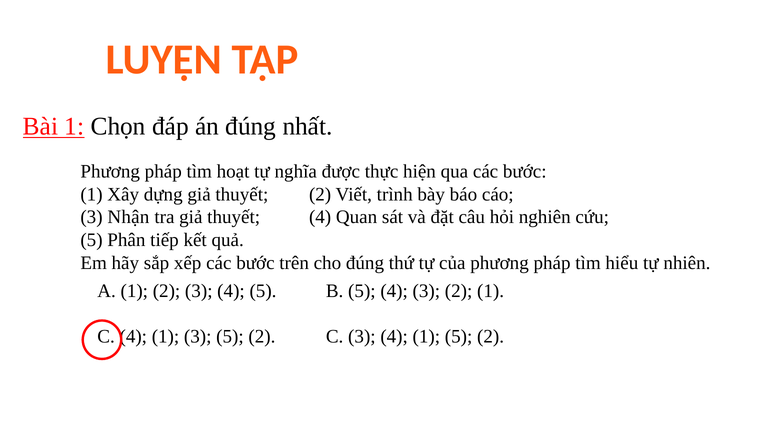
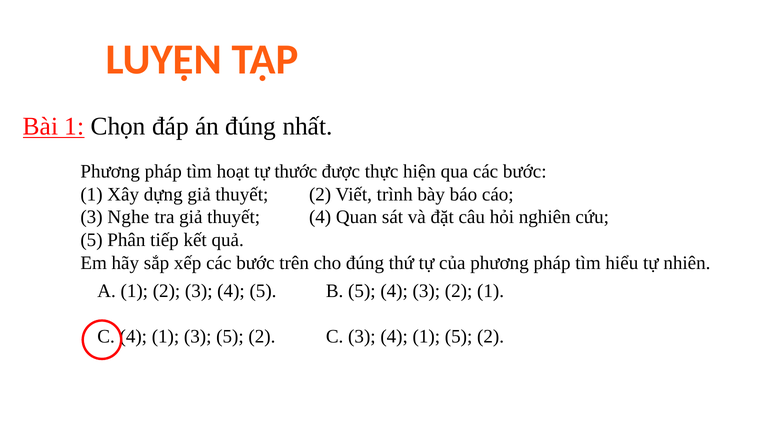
nghĩa: nghĩa -> thước
Nhận: Nhận -> Nghe
